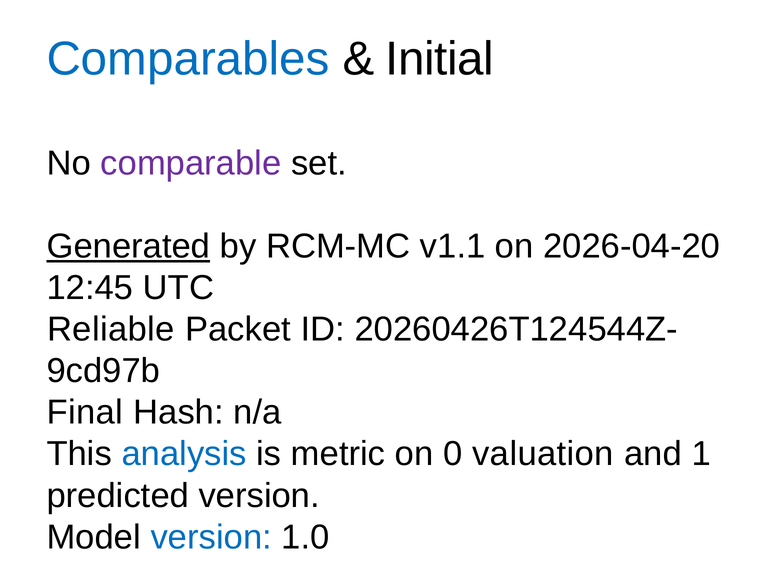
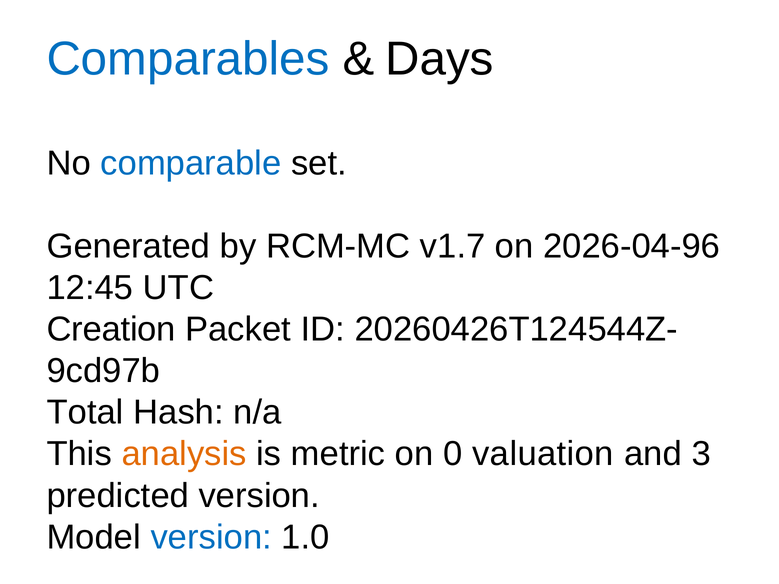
Initial: Initial -> Days
comparable colour: purple -> blue
Generated underline: present -> none
v1.1: v1.1 -> v1.7
2026-04-20: 2026-04-20 -> 2026-04-96
Reliable: Reliable -> Creation
Final: Final -> Total
analysis colour: blue -> orange
1: 1 -> 3
